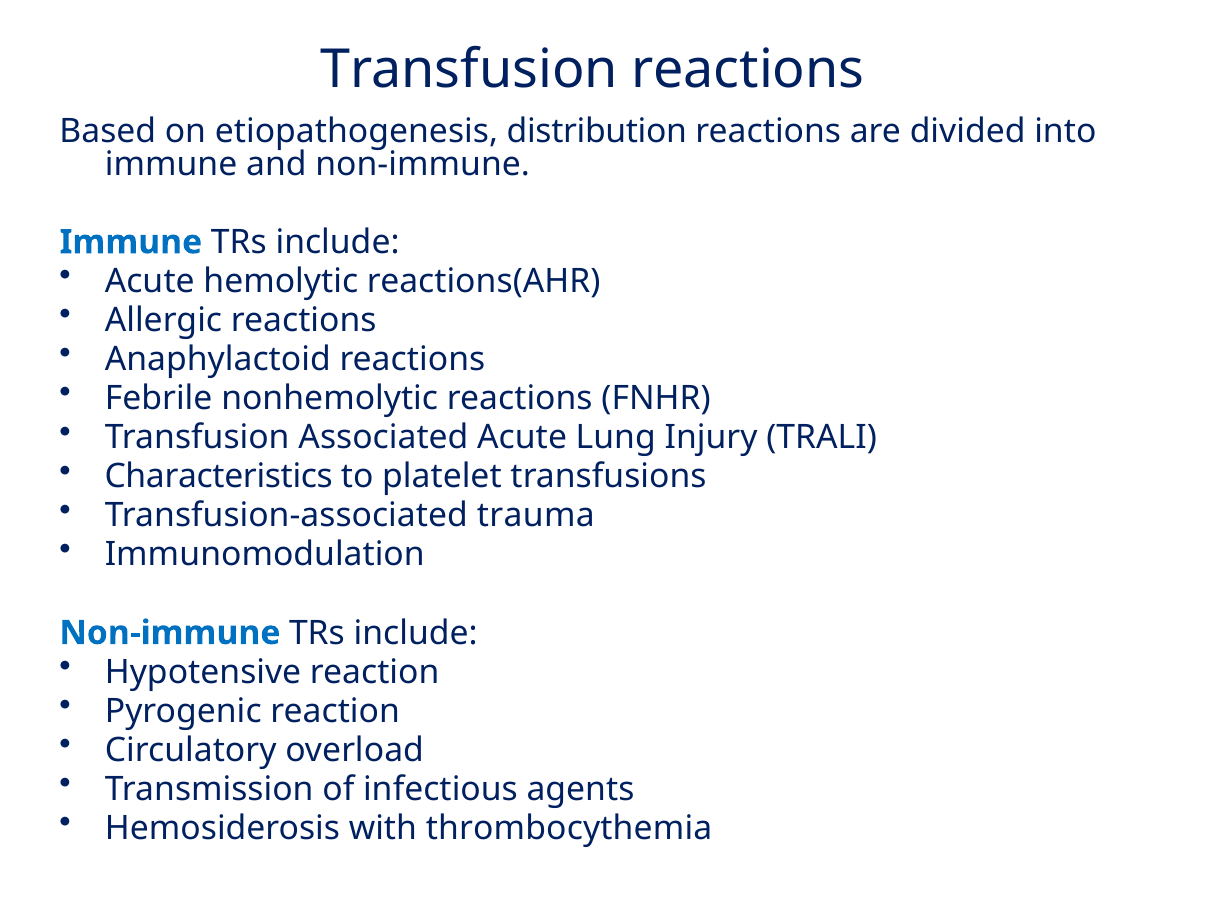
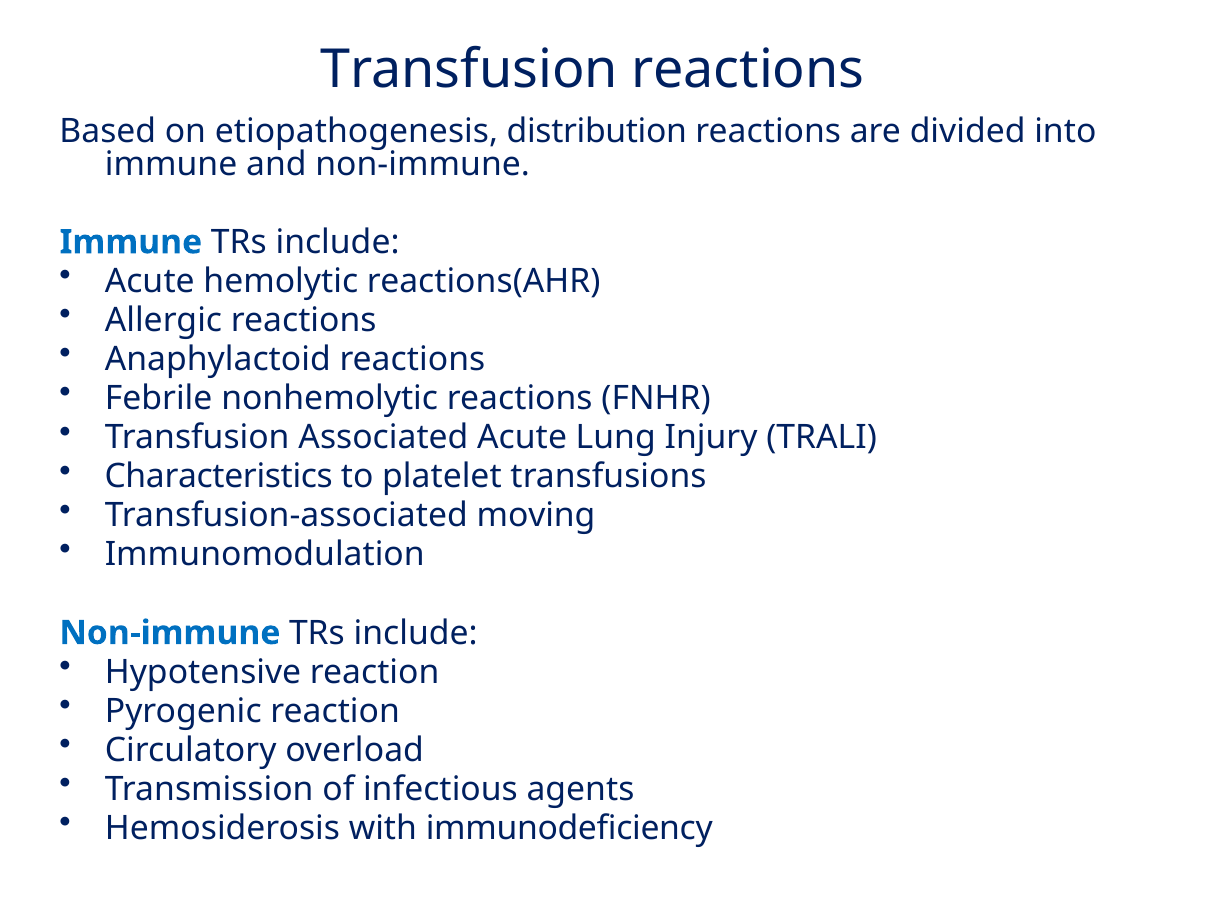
trauma: trauma -> moving
thrombocythemia: thrombocythemia -> immunodeficiency
